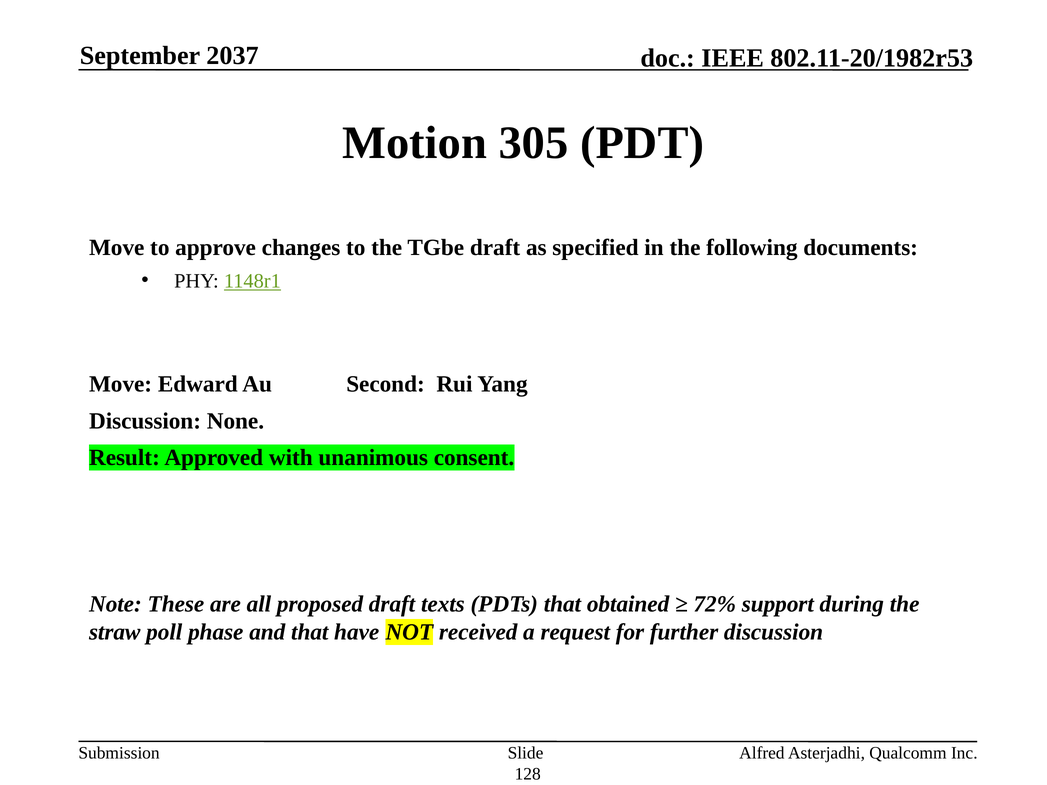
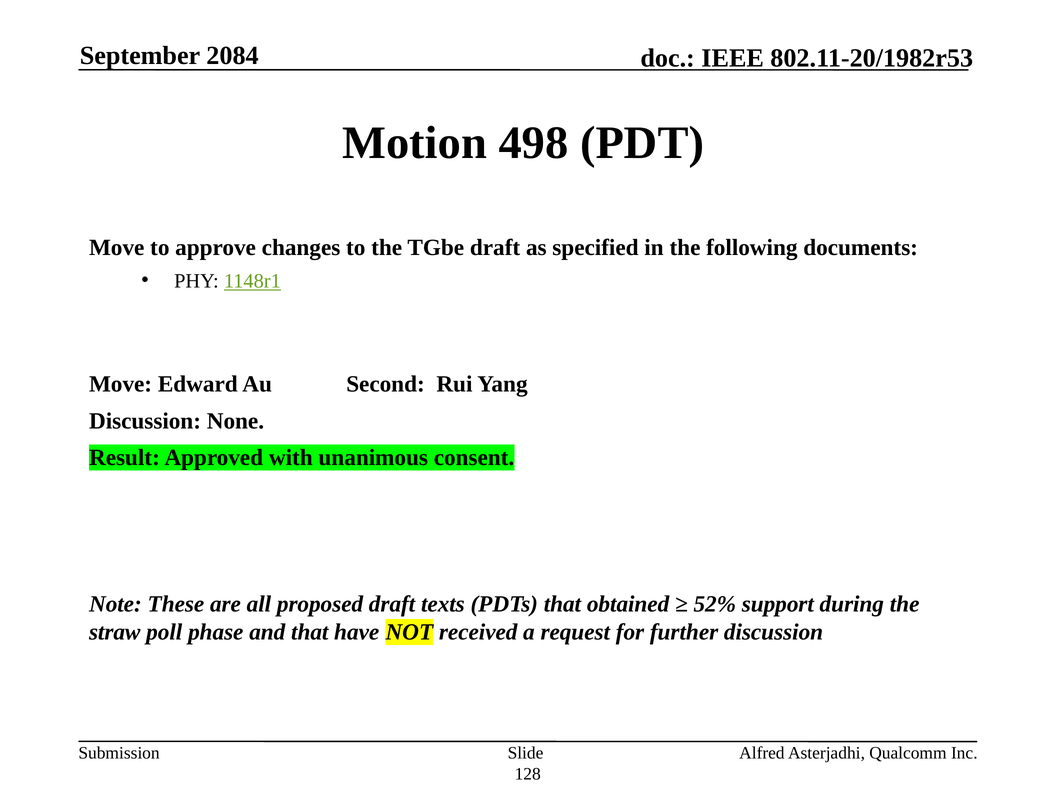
2037: 2037 -> 2084
305: 305 -> 498
72%: 72% -> 52%
